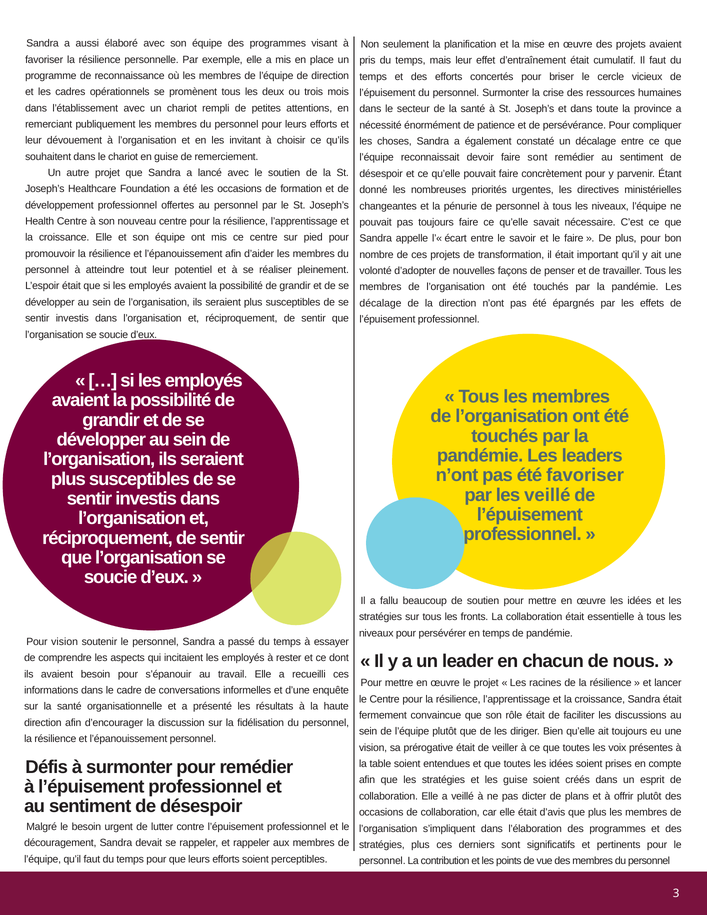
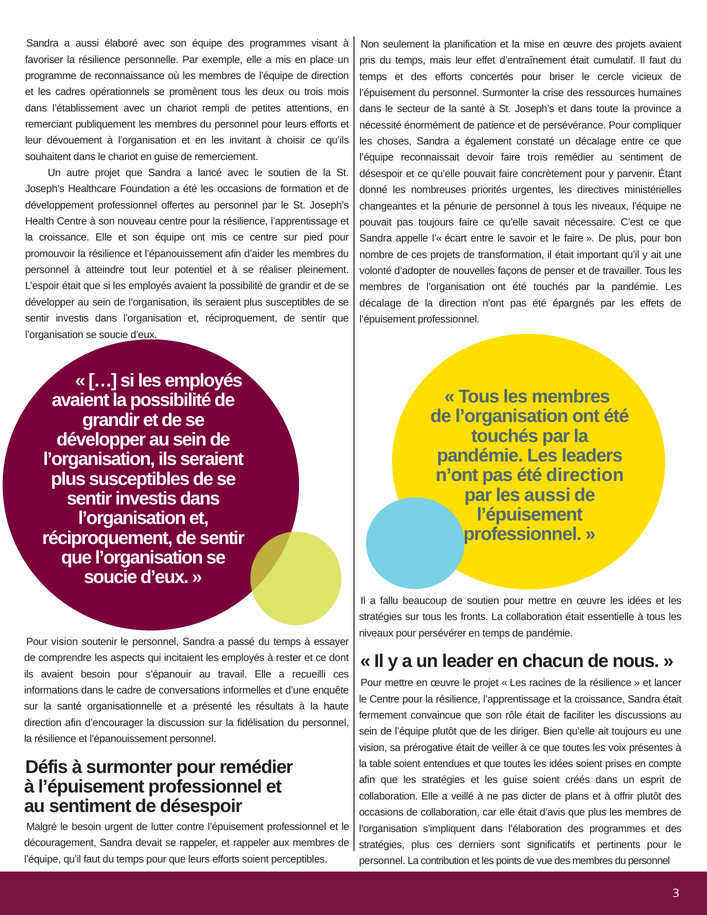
faire sont: sont -> trois
été favoriser: favoriser -> direction
les veillé: veillé -> aussi
